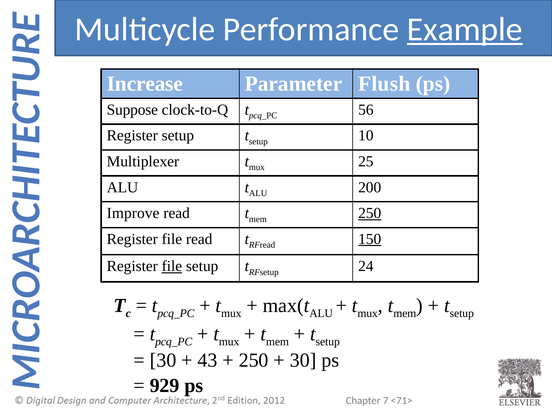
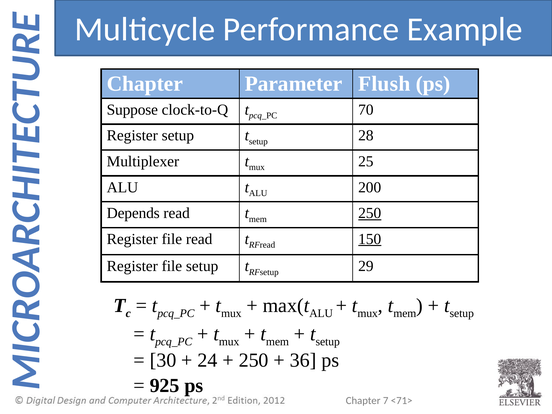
Example underline: present -> none
Increase at (145, 84): Increase -> Chapter
56: 56 -> 70
10: 10 -> 28
Improve: Improve -> Depends
file at (172, 266) underline: present -> none
24: 24 -> 29
43: 43 -> 24
30 at (303, 360): 30 -> 36
929: 929 -> 925
